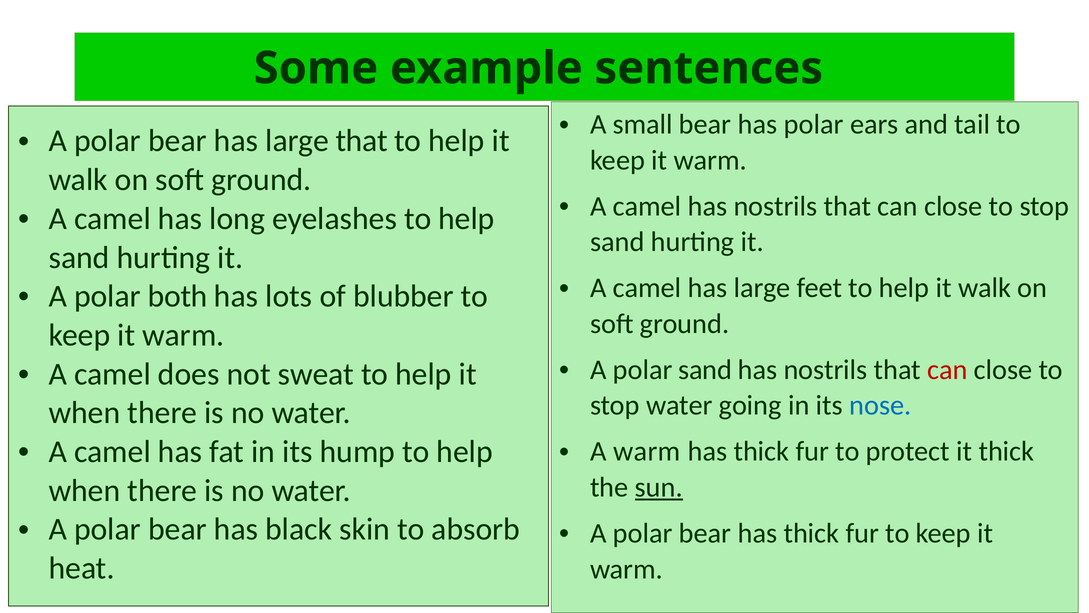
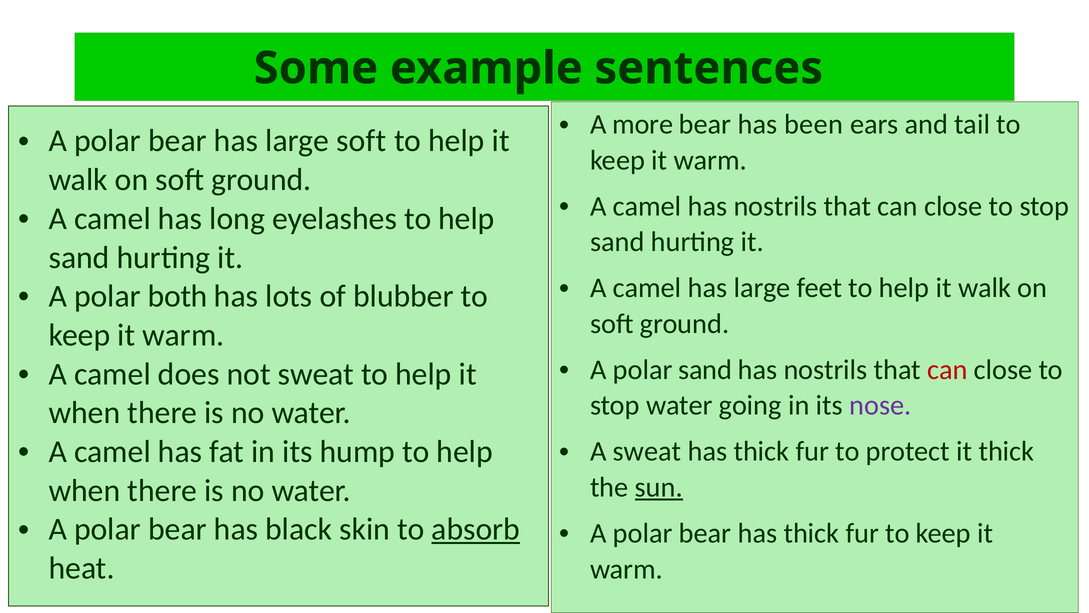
small: small -> more
has polar: polar -> been
large that: that -> soft
nose colour: blue -> purple
A warm: warm -> sweat
absorb underline: none -> present
